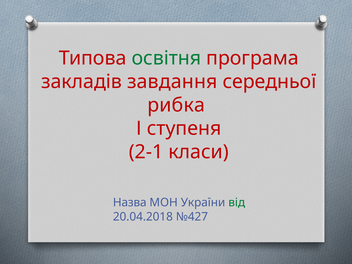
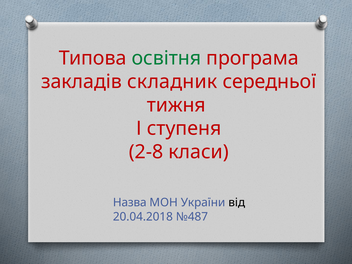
завдання: завдання -> складник
рибка: рибка -> тижня
2-1: 2-1 -> 2-8
від colour: green -> black
№427: №427 -> №487
